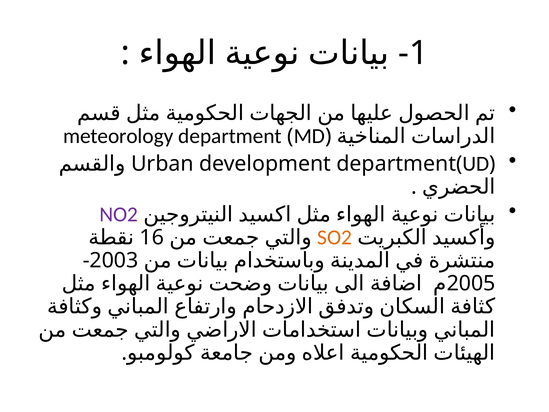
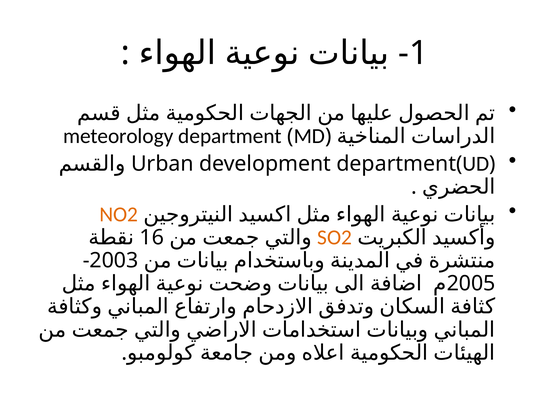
NO2 colour: purple -> orange
